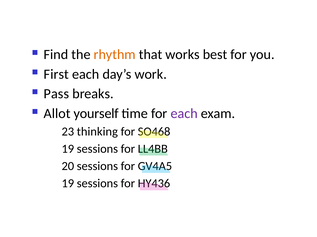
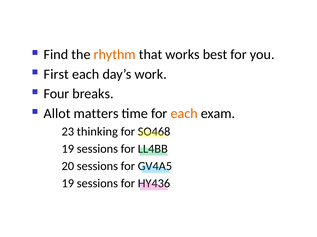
Pass: Pass -> Four
yourself: yourself -> matters
each at (184, 114) colour: purple -> orange
